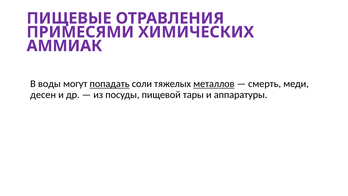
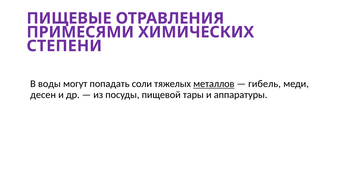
АММИАК: АММИАК -> СТЕПЕНИ
попадать underline: present -> none
смерть: смерть -> гибель
